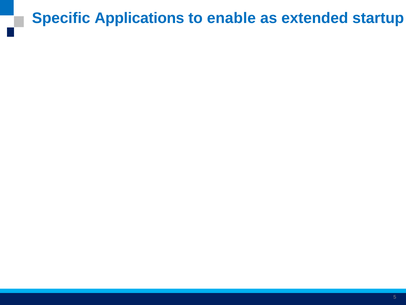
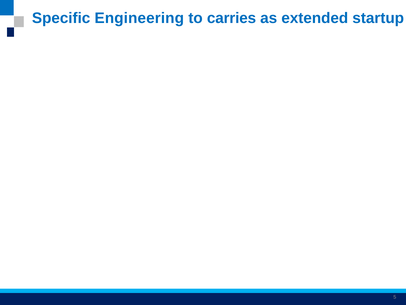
Applications: Applications -> Engineering
enable: enable -> carries
